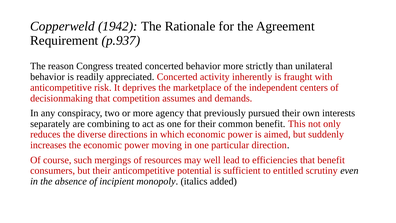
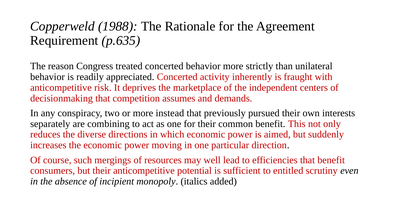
1942: 1942 -> 1988
p.937: p.937 -> p.635
agency: agency -> instead
